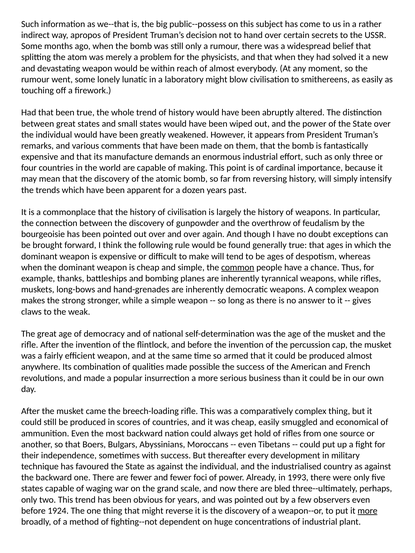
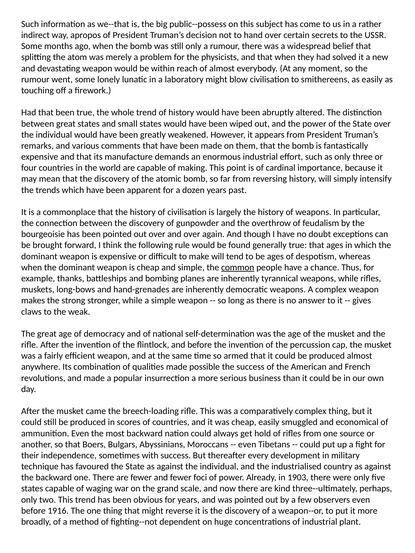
1993: 1993 -> 1903
bled: bled -> kind
1924: 1924 -> 1916
more at (368, 511) underline: present -> none
